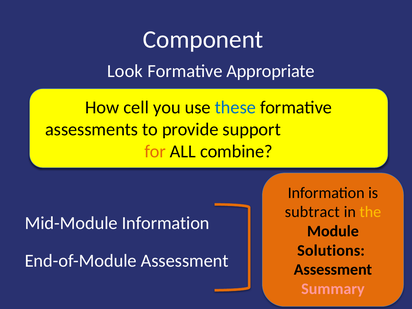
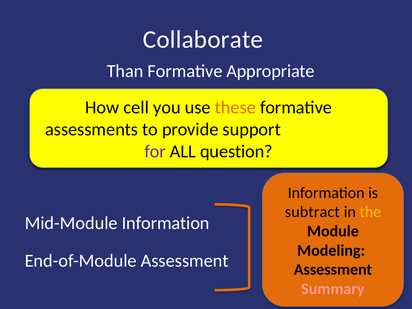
Component: Component -> Collaborate
Look: Look -> Than
these colour: blue -> orange
for at (155, 151) colour: orange -> purple
combine: combine -> question
Solutions: Solutions -> Modeling
